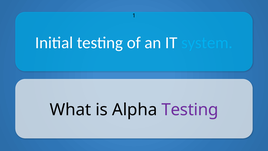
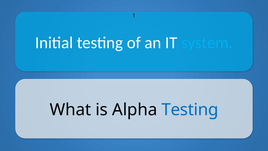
Testing at (190, 110) colour: purple -> blue
